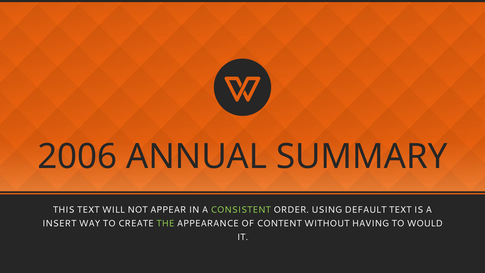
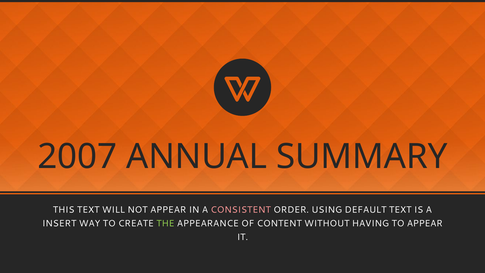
2006: 2006 -> 2007
CONSISTENT colour: light green -> pink
TO WOULD: WOULD -> APPEAR
